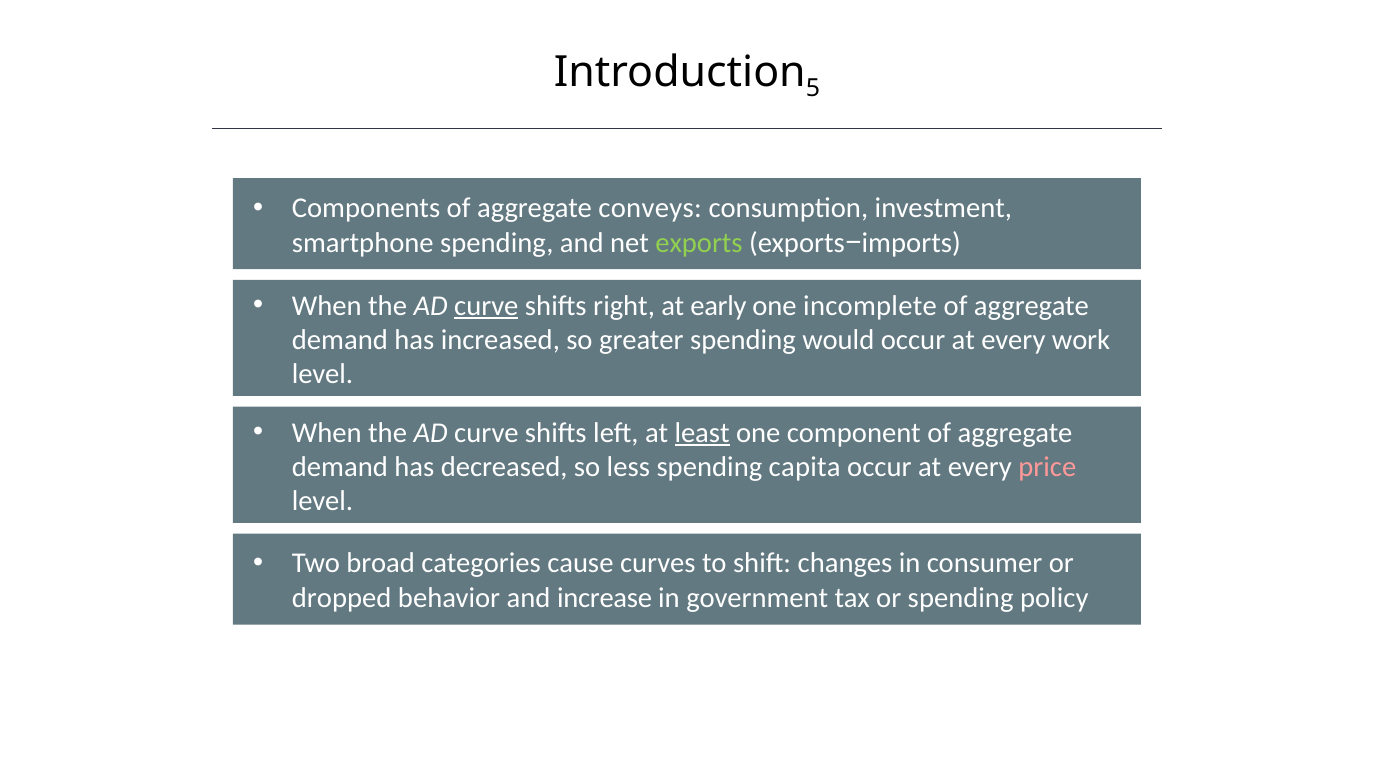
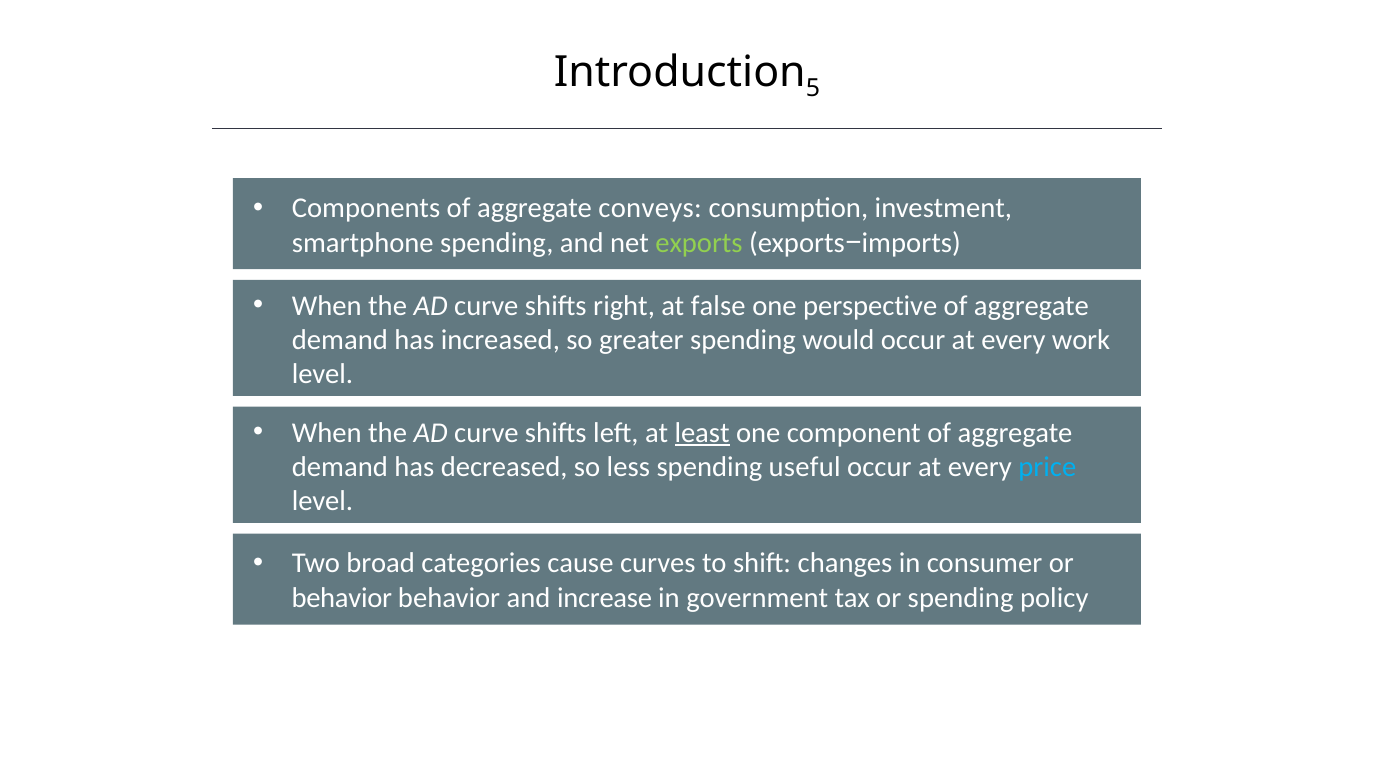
curve at (486, 306) underline: present -> none
early: early -> false
incomplete: incomplete -> perspective
capita: capita -> useful
price colour: pink -> light blue
dropped at (342, 598): dropped -> behavior
